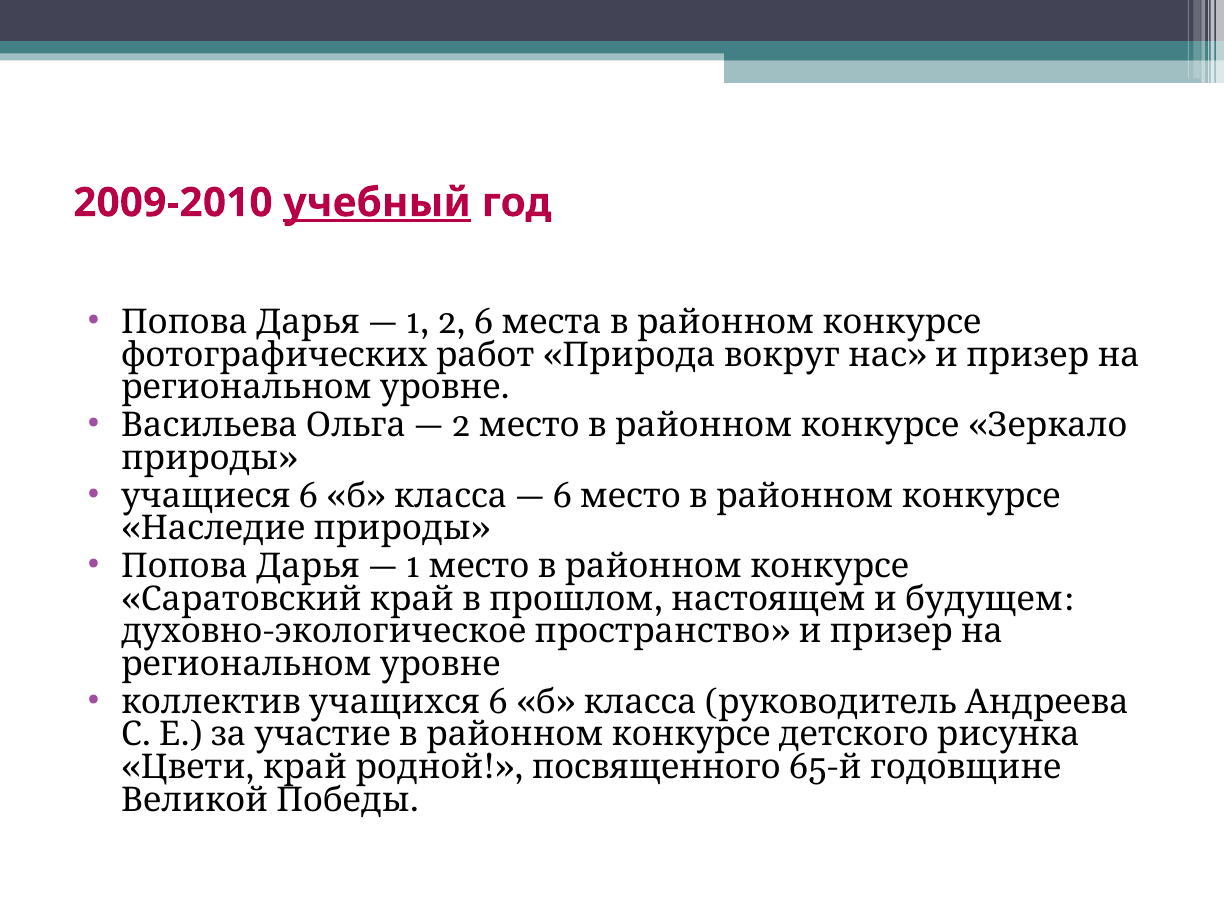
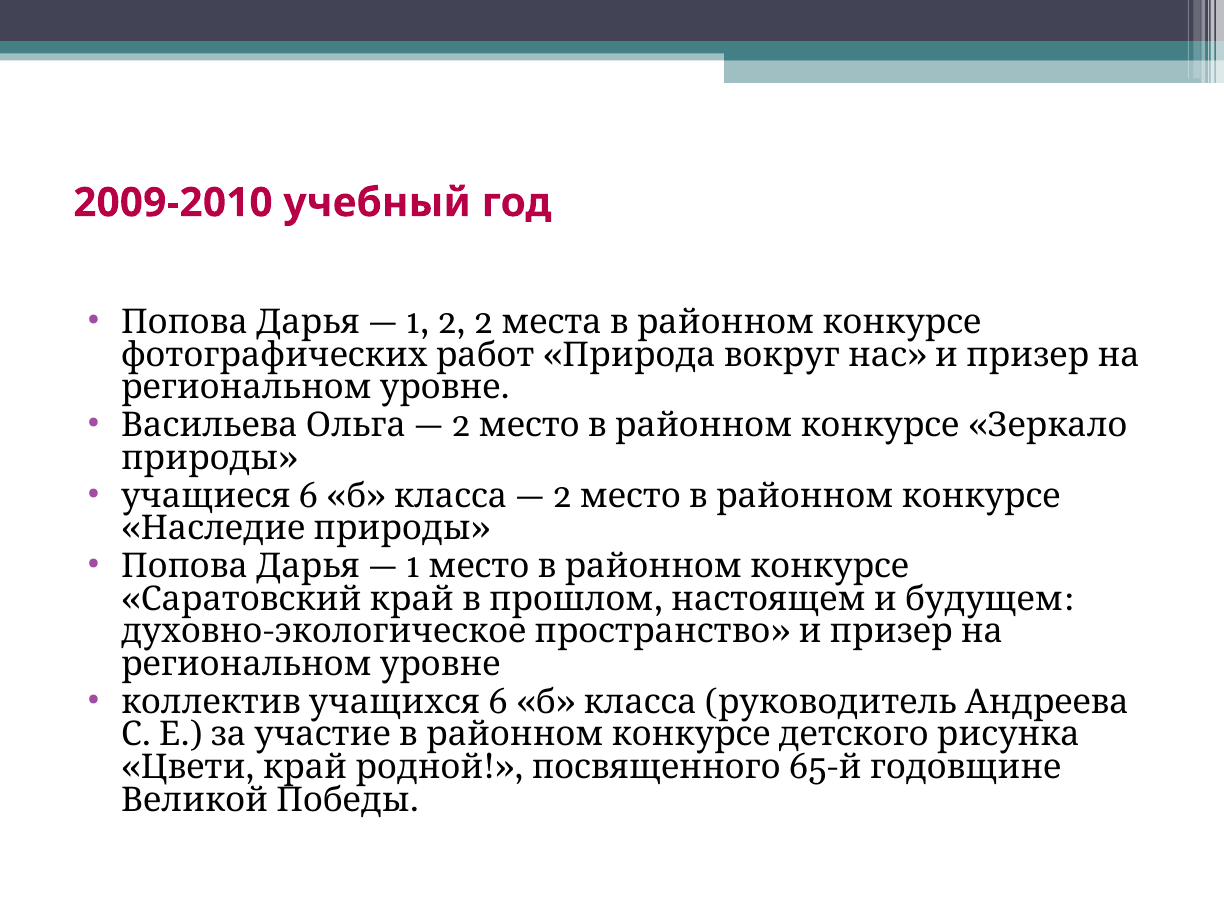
учебный underline: present -> none
2 6: 6 -> 2
6 at (562, 496): 6 -> 2
